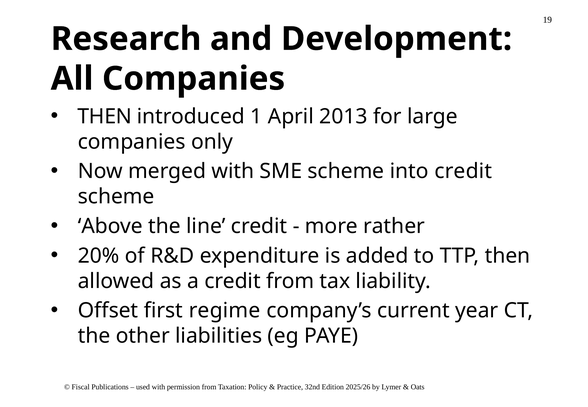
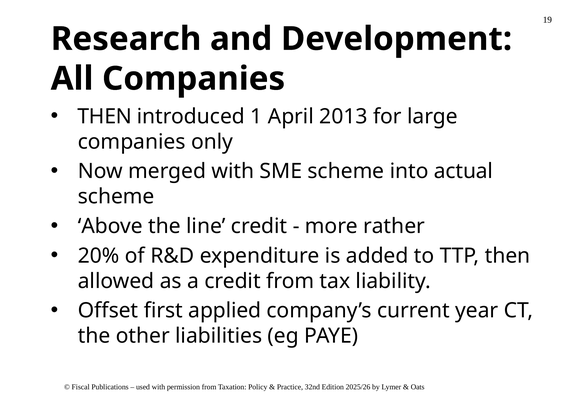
into credit: credit -> actual
regime: regime -> applied
